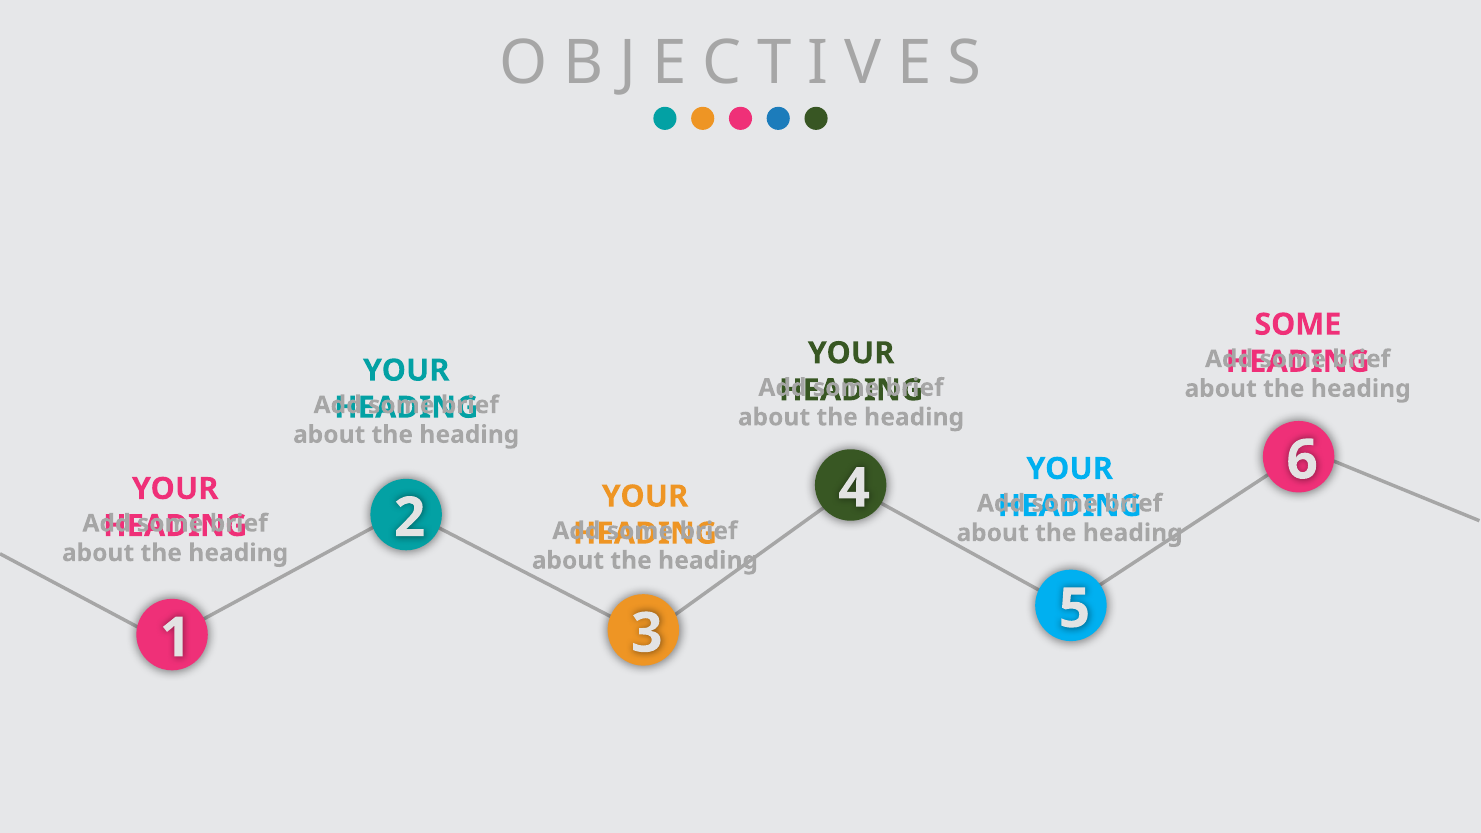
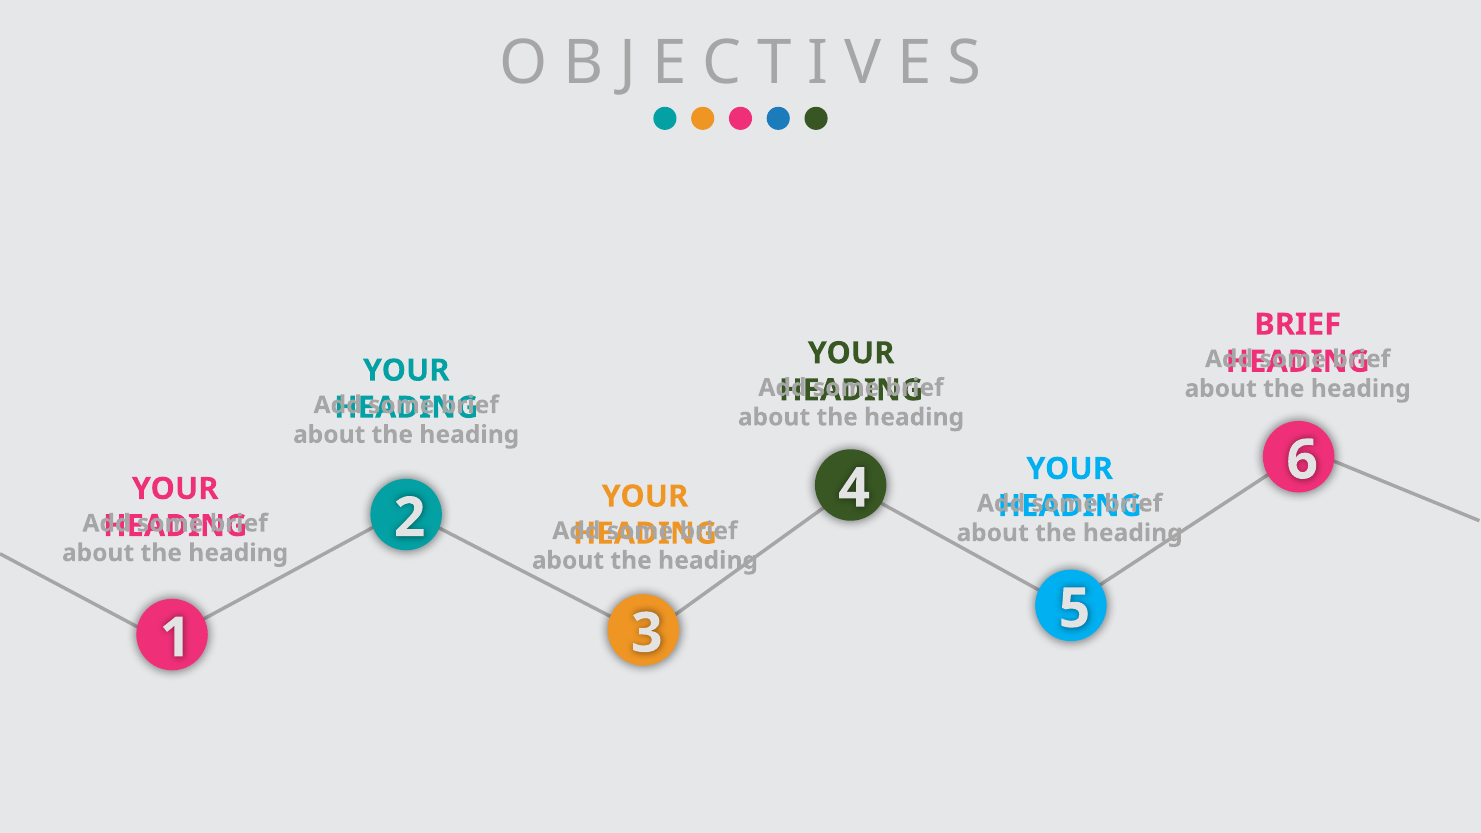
SOME at (1298, 325): SOME -> BRIEF
